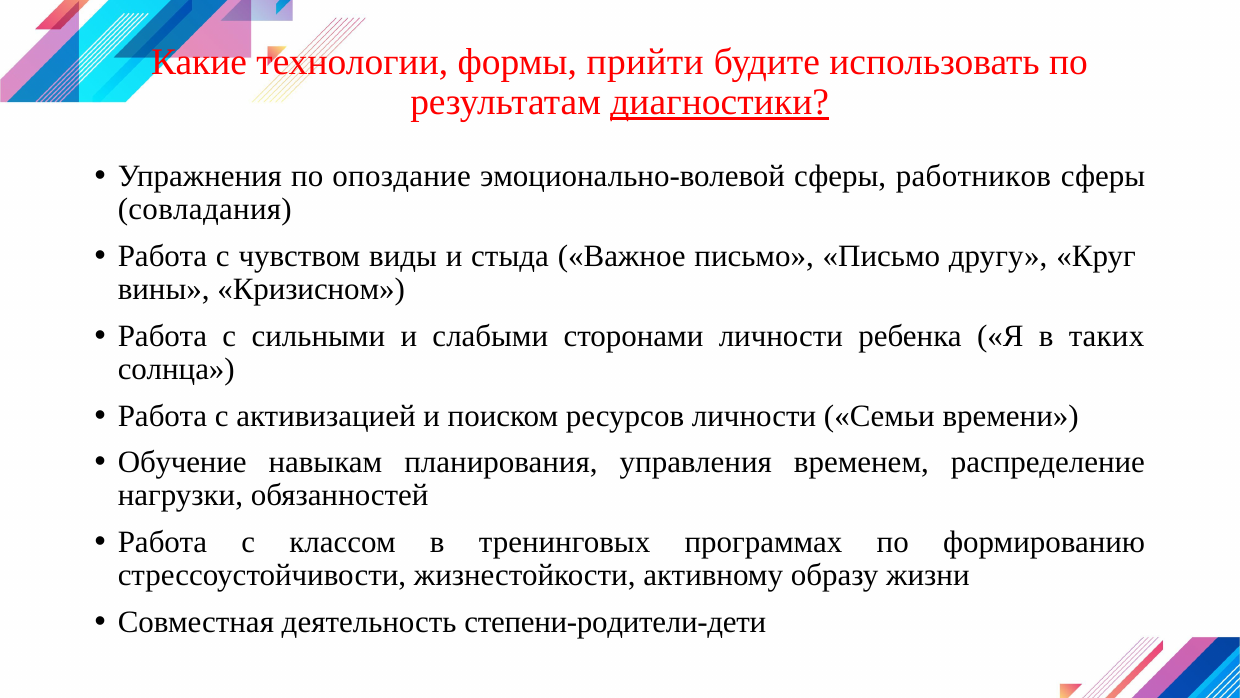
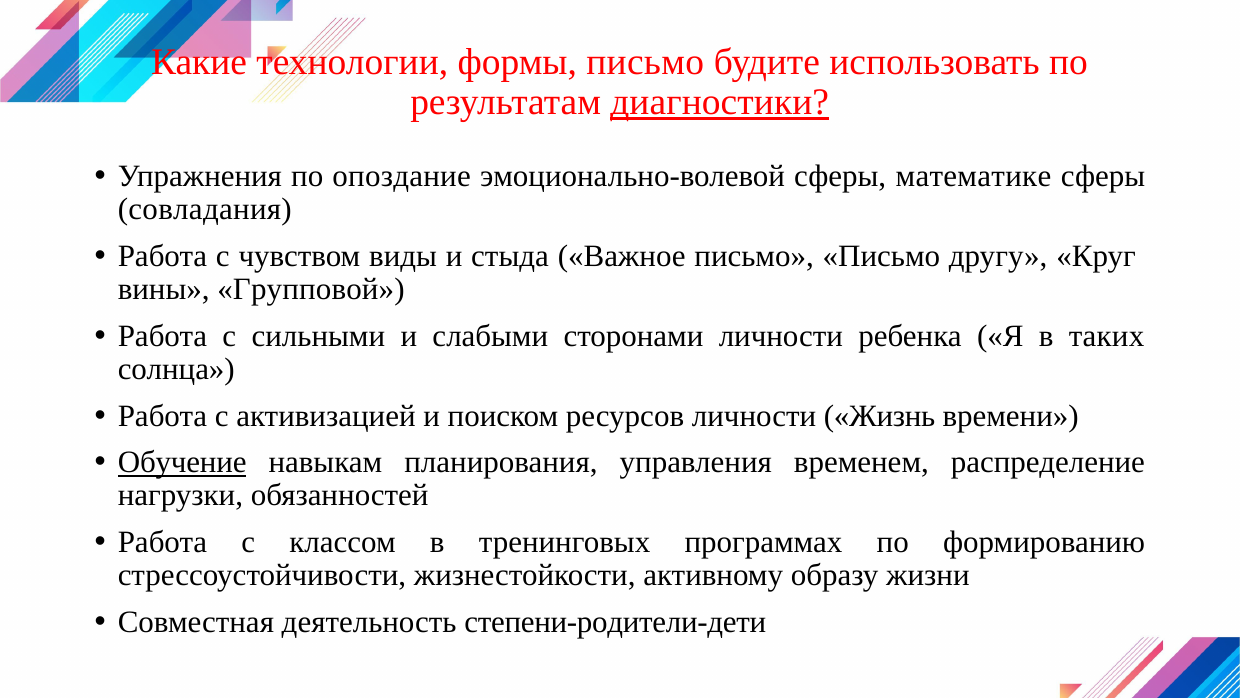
формы прийти: прийти -> письмо
работников: работников -> математике
Кризисном: Кризисном -> Групповой
Семьи: Семьи -> Жизнь
Обучение underline: none -> present
